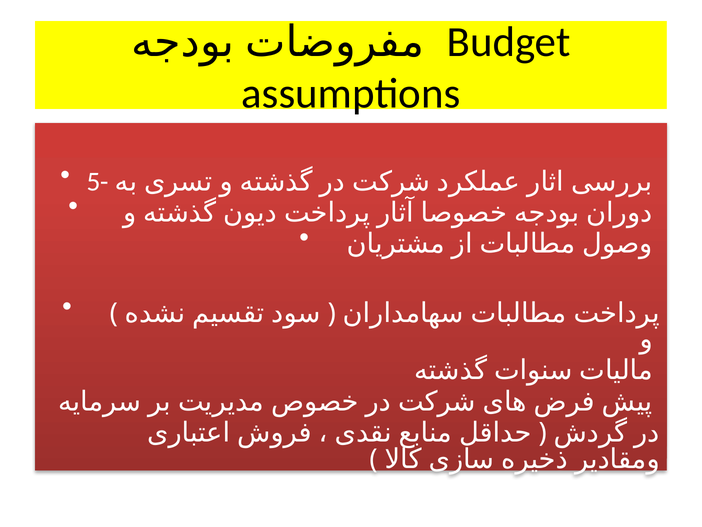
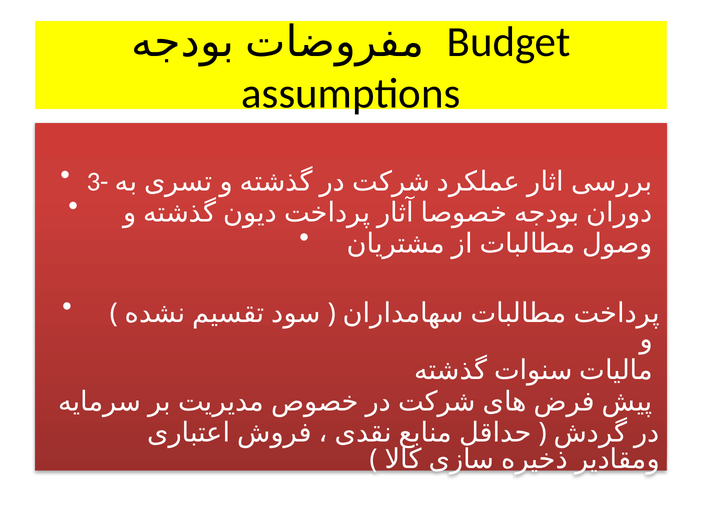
5-: 5- -> 3-
